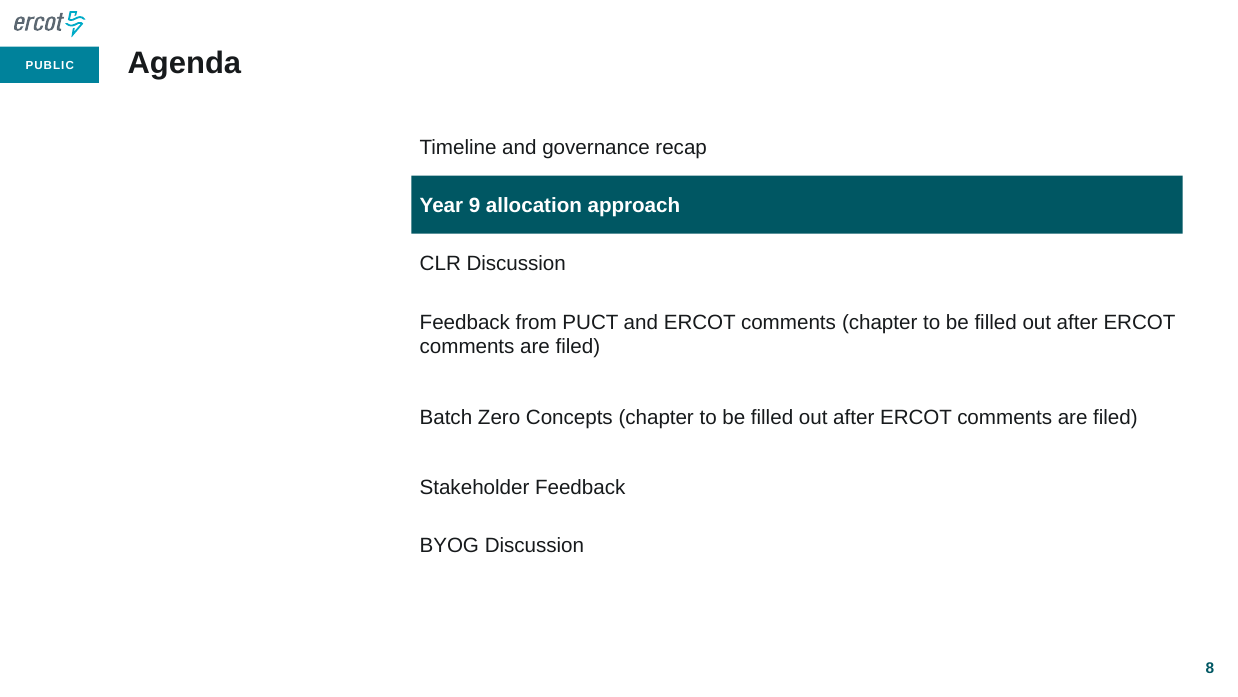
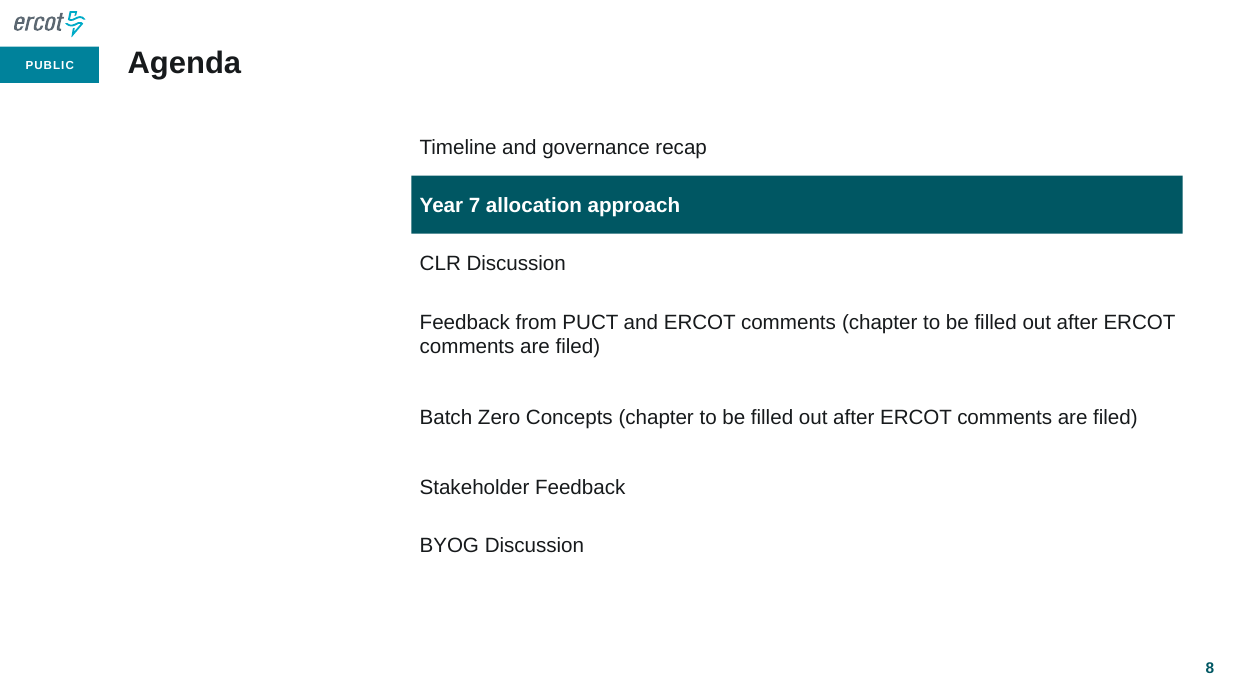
9: 9 -> 7
